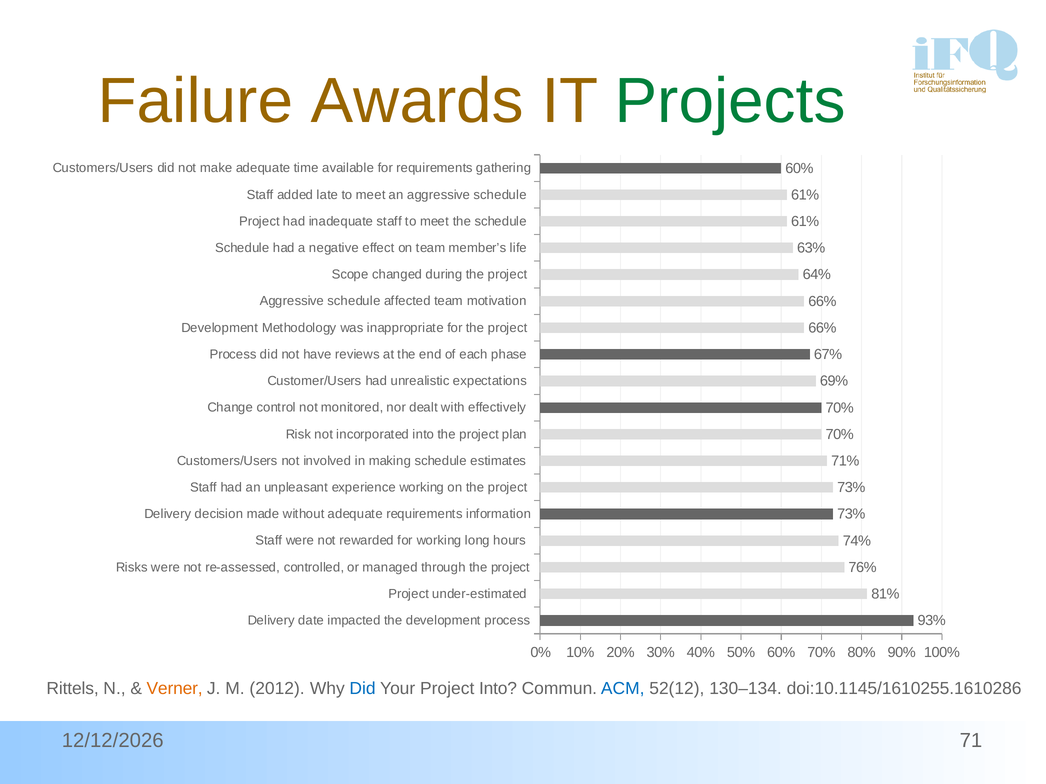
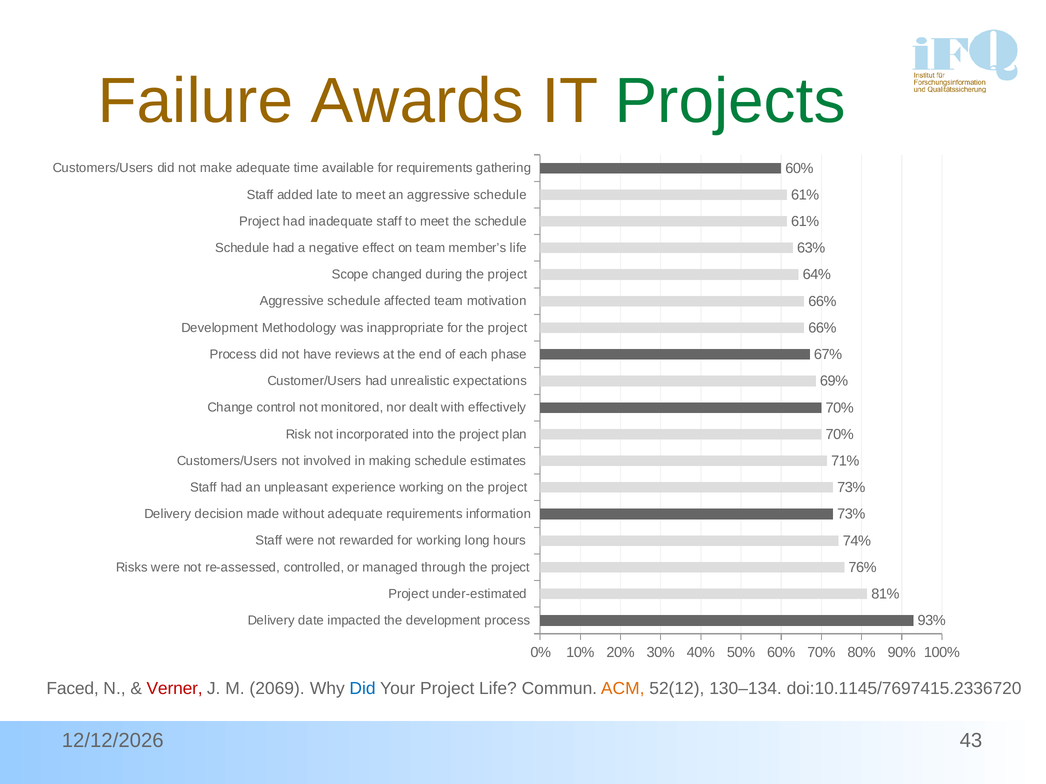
Rittels: Rittels -> Faced
Verner colour: orange -> red
2012: 2012 -> 2069
Project Into: Into -> Life
ACM colour: blue -> orange
doi:10.1145/1610255.1610286: doi:10.1145/1610255.1610286 -> doi:10.1145/7697415.2336720
71: 71 -> 43
